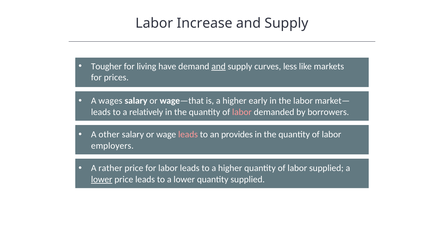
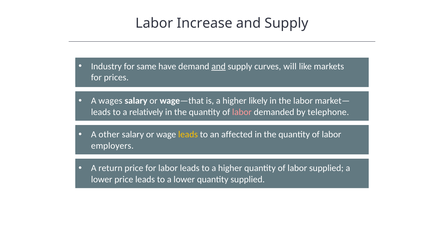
Tougher: Tougher -> Industry
living: living -> same
less: less -> will
early: early -> likely
borrowers: borrowers -> telephone
leads at (188, 134) colour: pink -> yellow
provides: provides -> affected
rather: rather -> return
lower at (102, 179) underline: present -> none
